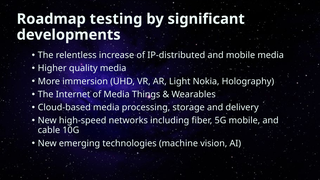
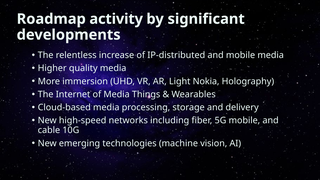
testing: testing -> activity
